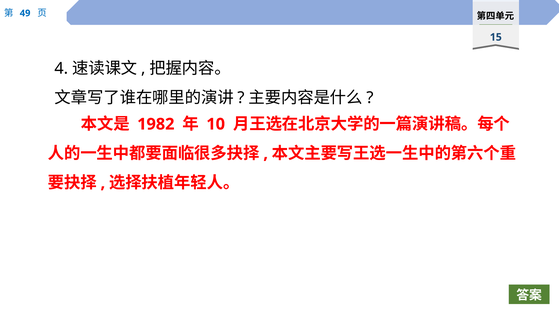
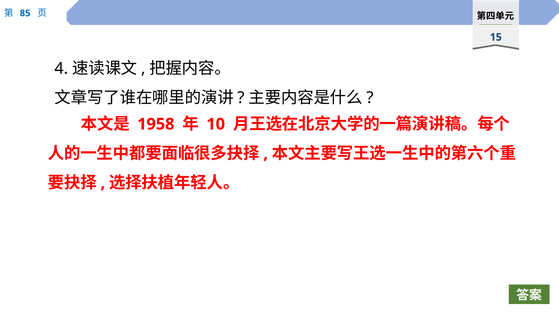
49: 49 -> 85
1982: 1982 -> 1958
